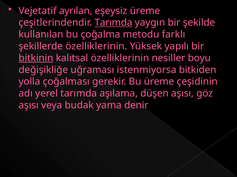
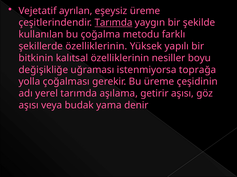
bitkinin underline: present -> none
bitkiden: bitkiden -> toprağa
düşen: düşen -> getirir
